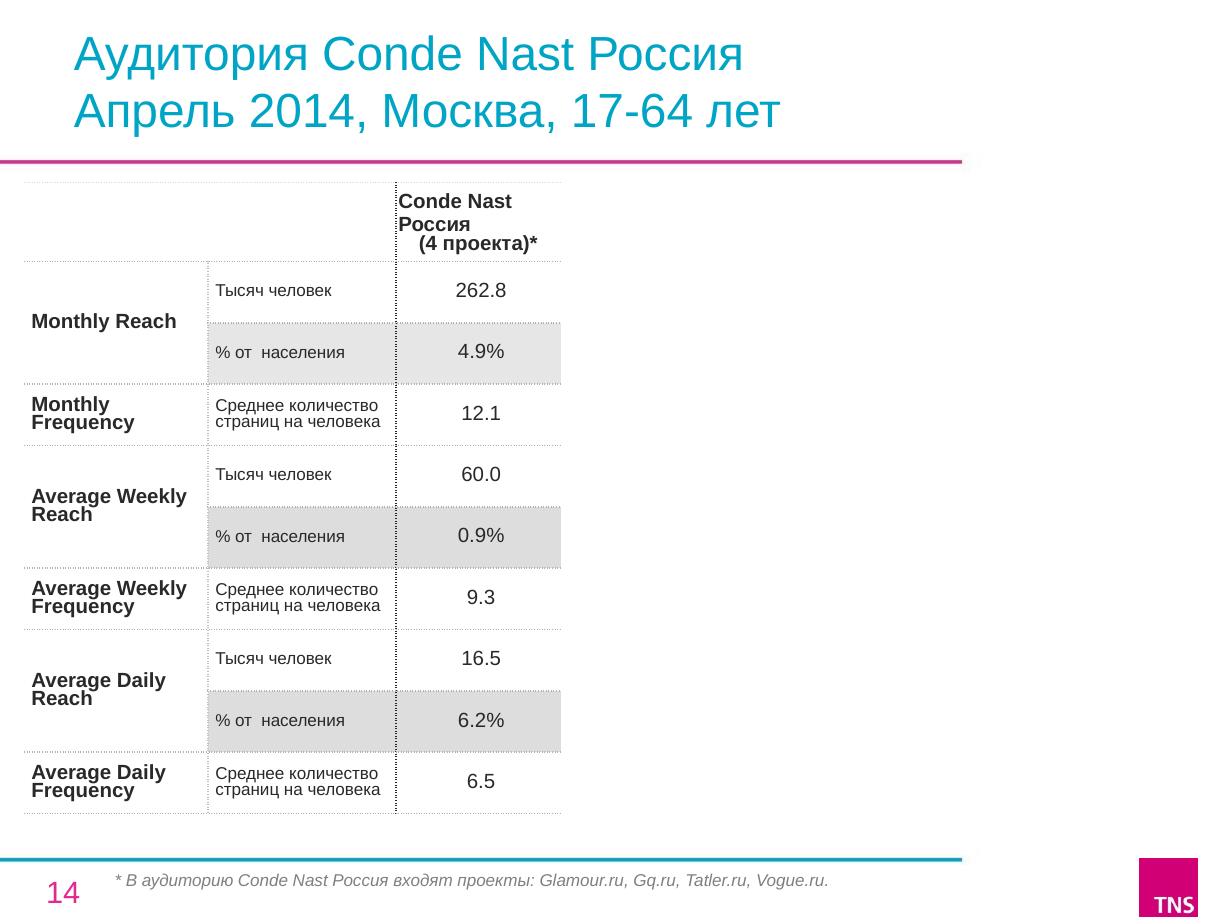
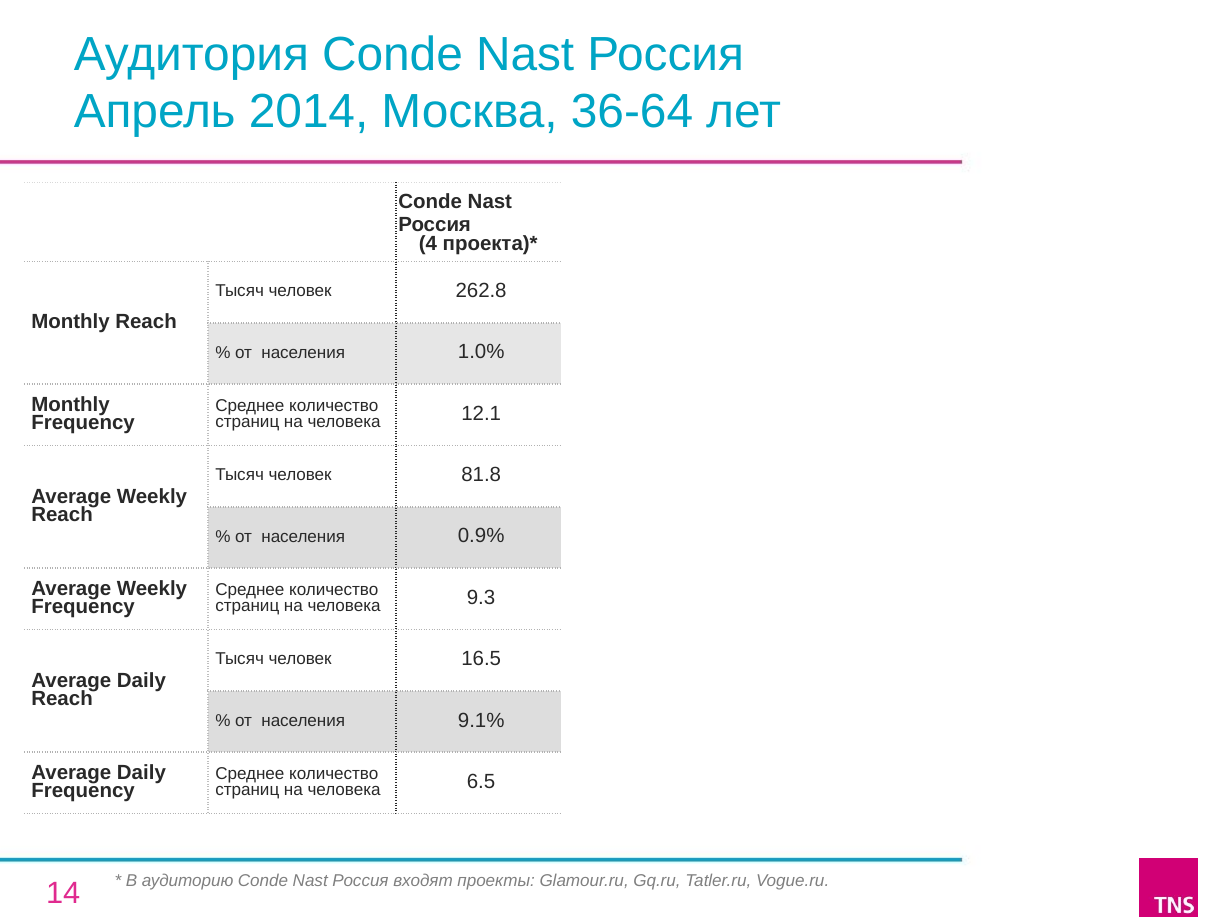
17-64: 17-64 -> 36-64
4.9%: 4.9% -> 1.0%
60.0: 60.0 -> 81.8
6.2%: 6.2% -> 9.1%
